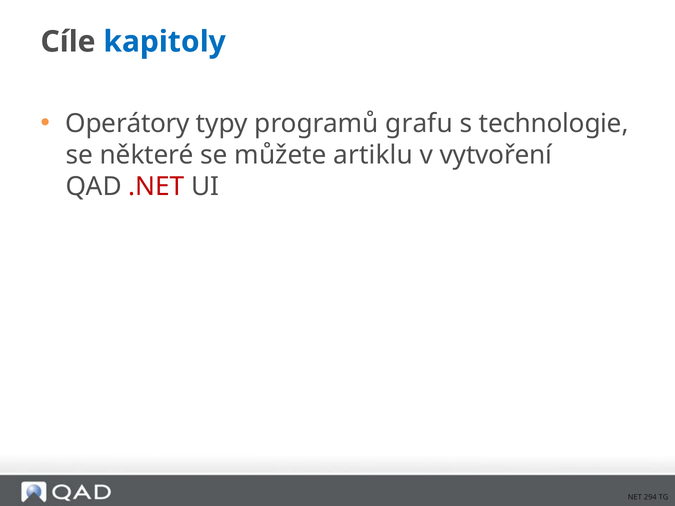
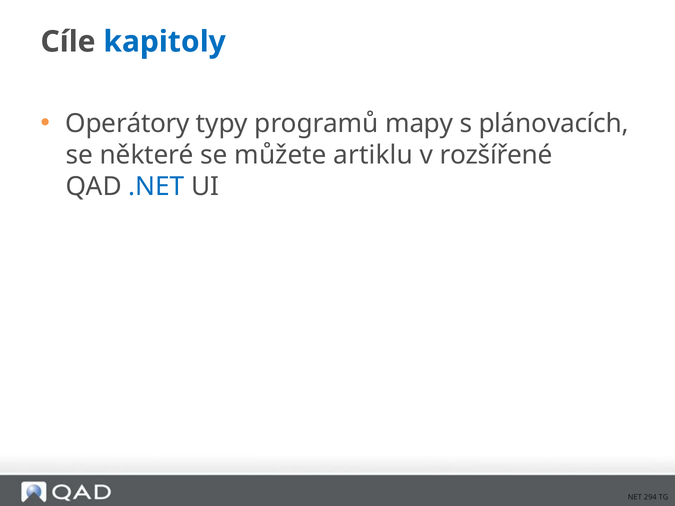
grafu: grafu -> mapy
technologie: technologie -> plánovacích
vytvoření: vytvoření -> rozšířené
.NET colour: red -> blue
